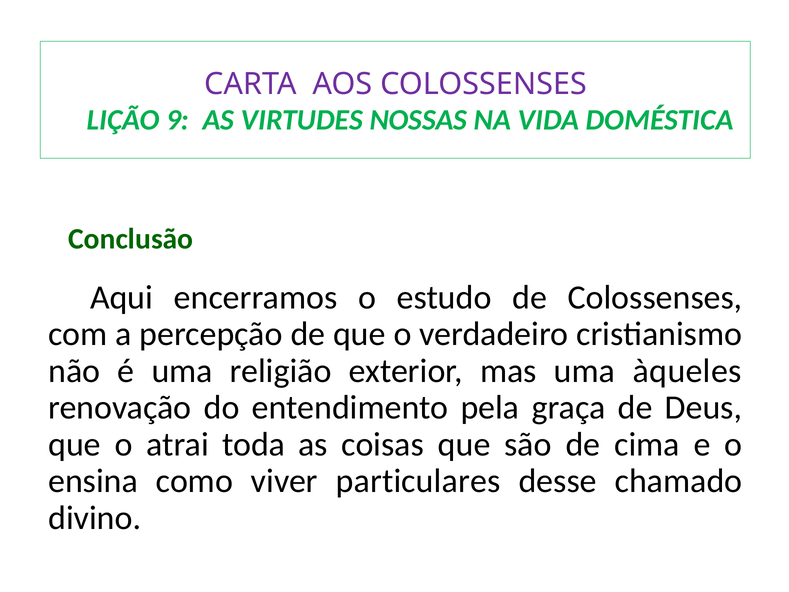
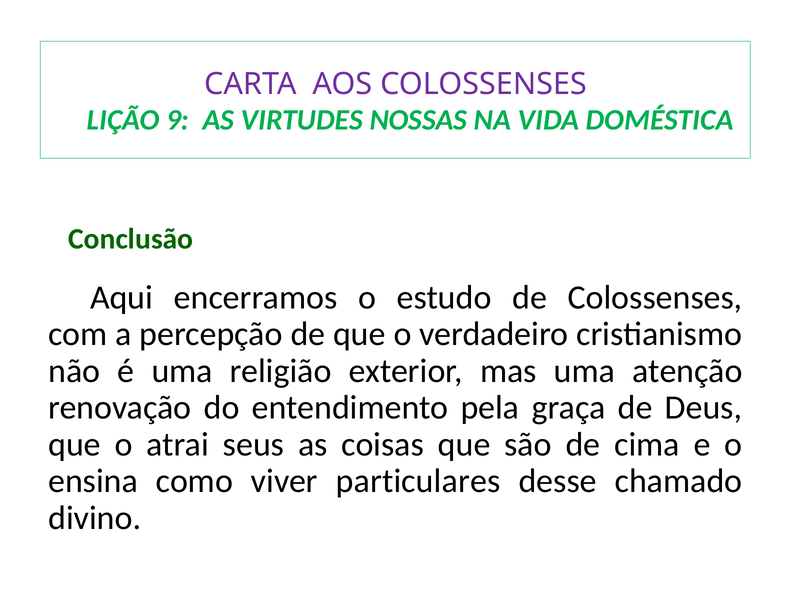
àqueles: àqueles -> atenção
toda: toda -> seus
